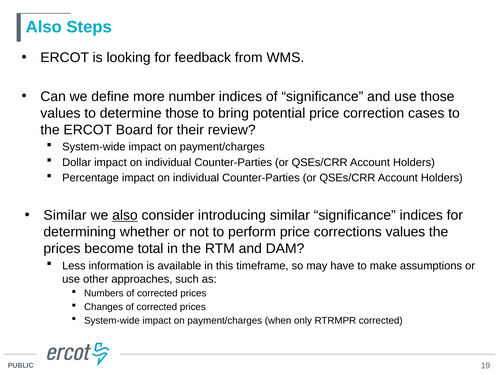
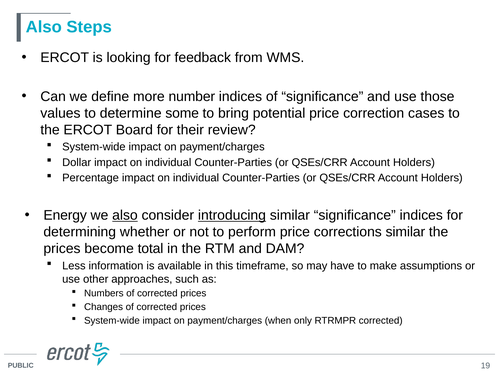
determine those: those -> some
Similar at (65, 215): Similar -> Energy
introducing underline: none -> present
corrections values: values -> similar
